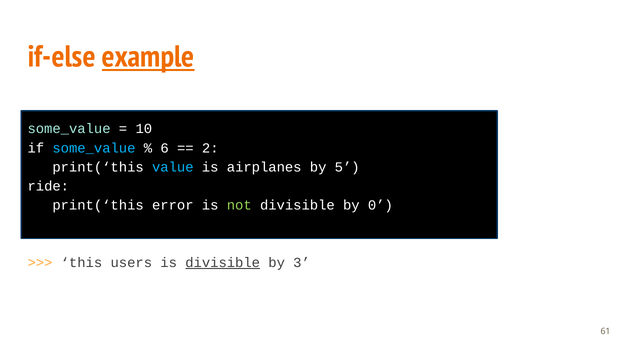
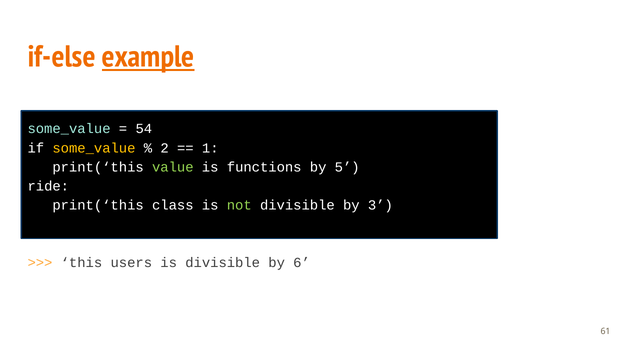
10: 10 -> 54
some_value at (94, 148) colour: light blue -> yellow
6: 6 -> 2
2: 2 -> 1
value colour: light blue -> light green
airplanes: airplanes -> functions
error: error -> class
0: 0 -> 3
divisible at (223, 263) underline: present -> none
3: 3 -> 6
